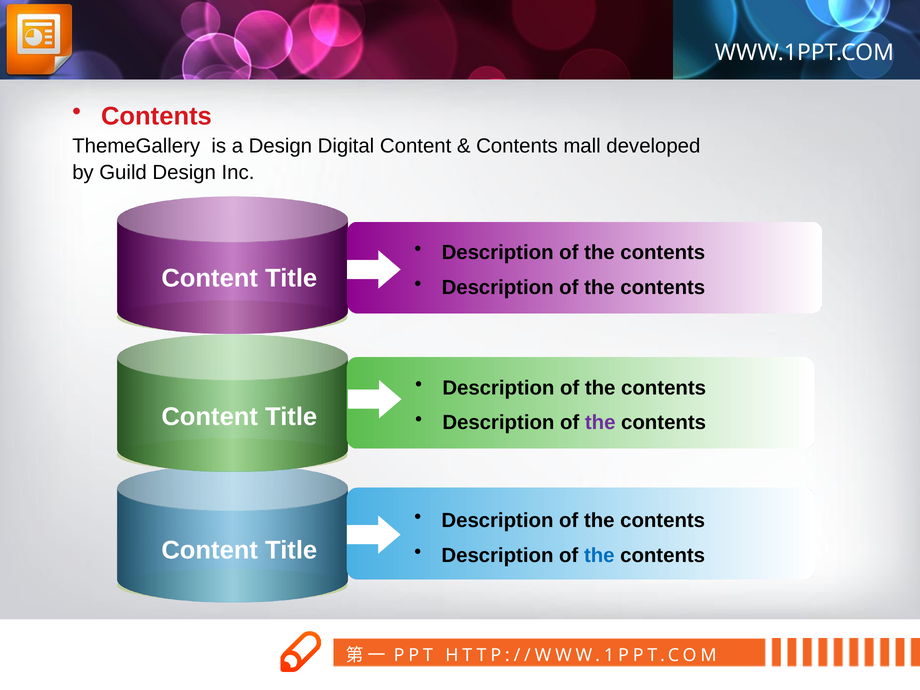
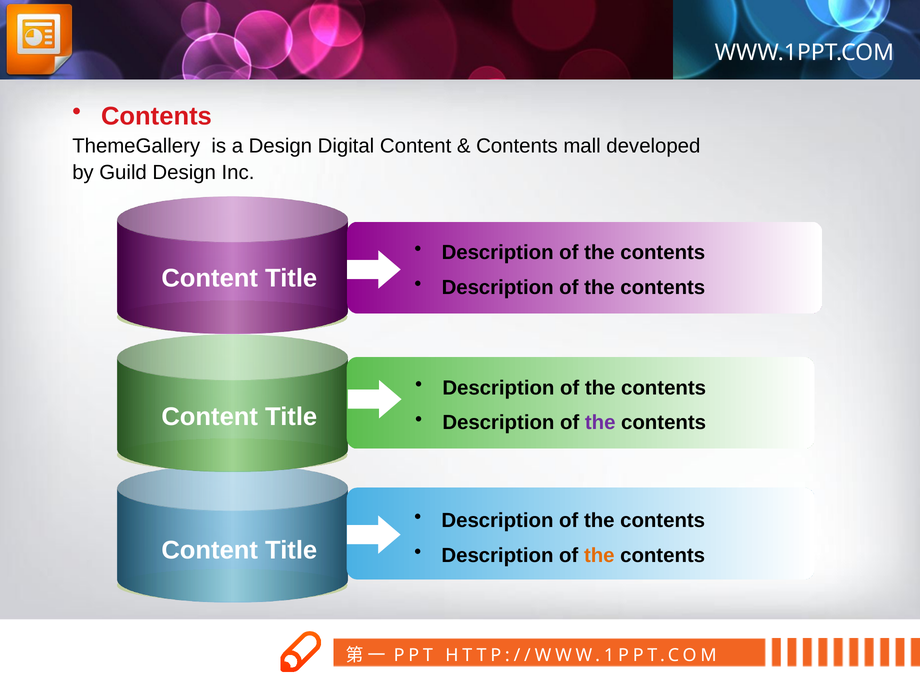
the at (599, 555) colour: blue -> orange
